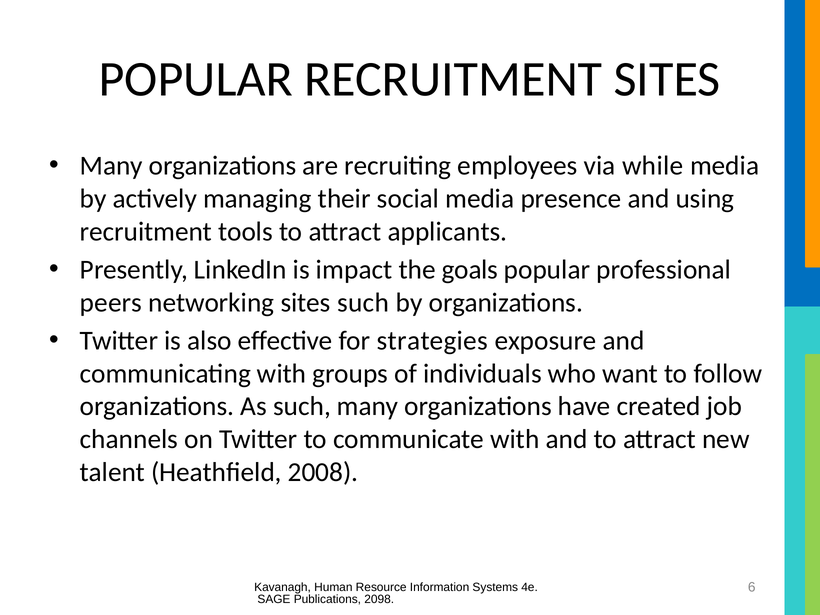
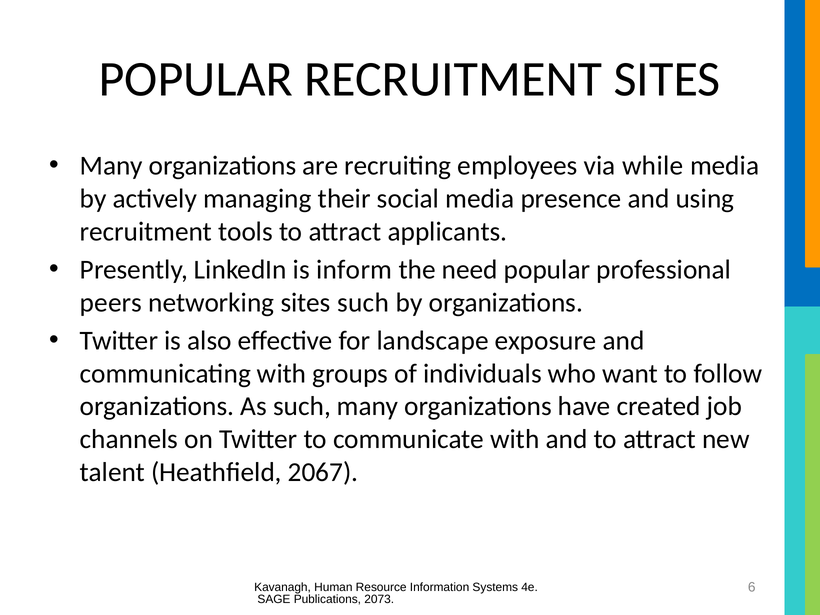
impact: impact -> inform
goals: goals -> need
strategies: strategies -> landscape
2008: 2008 -> 2067
2098: 2098 -> 2073
